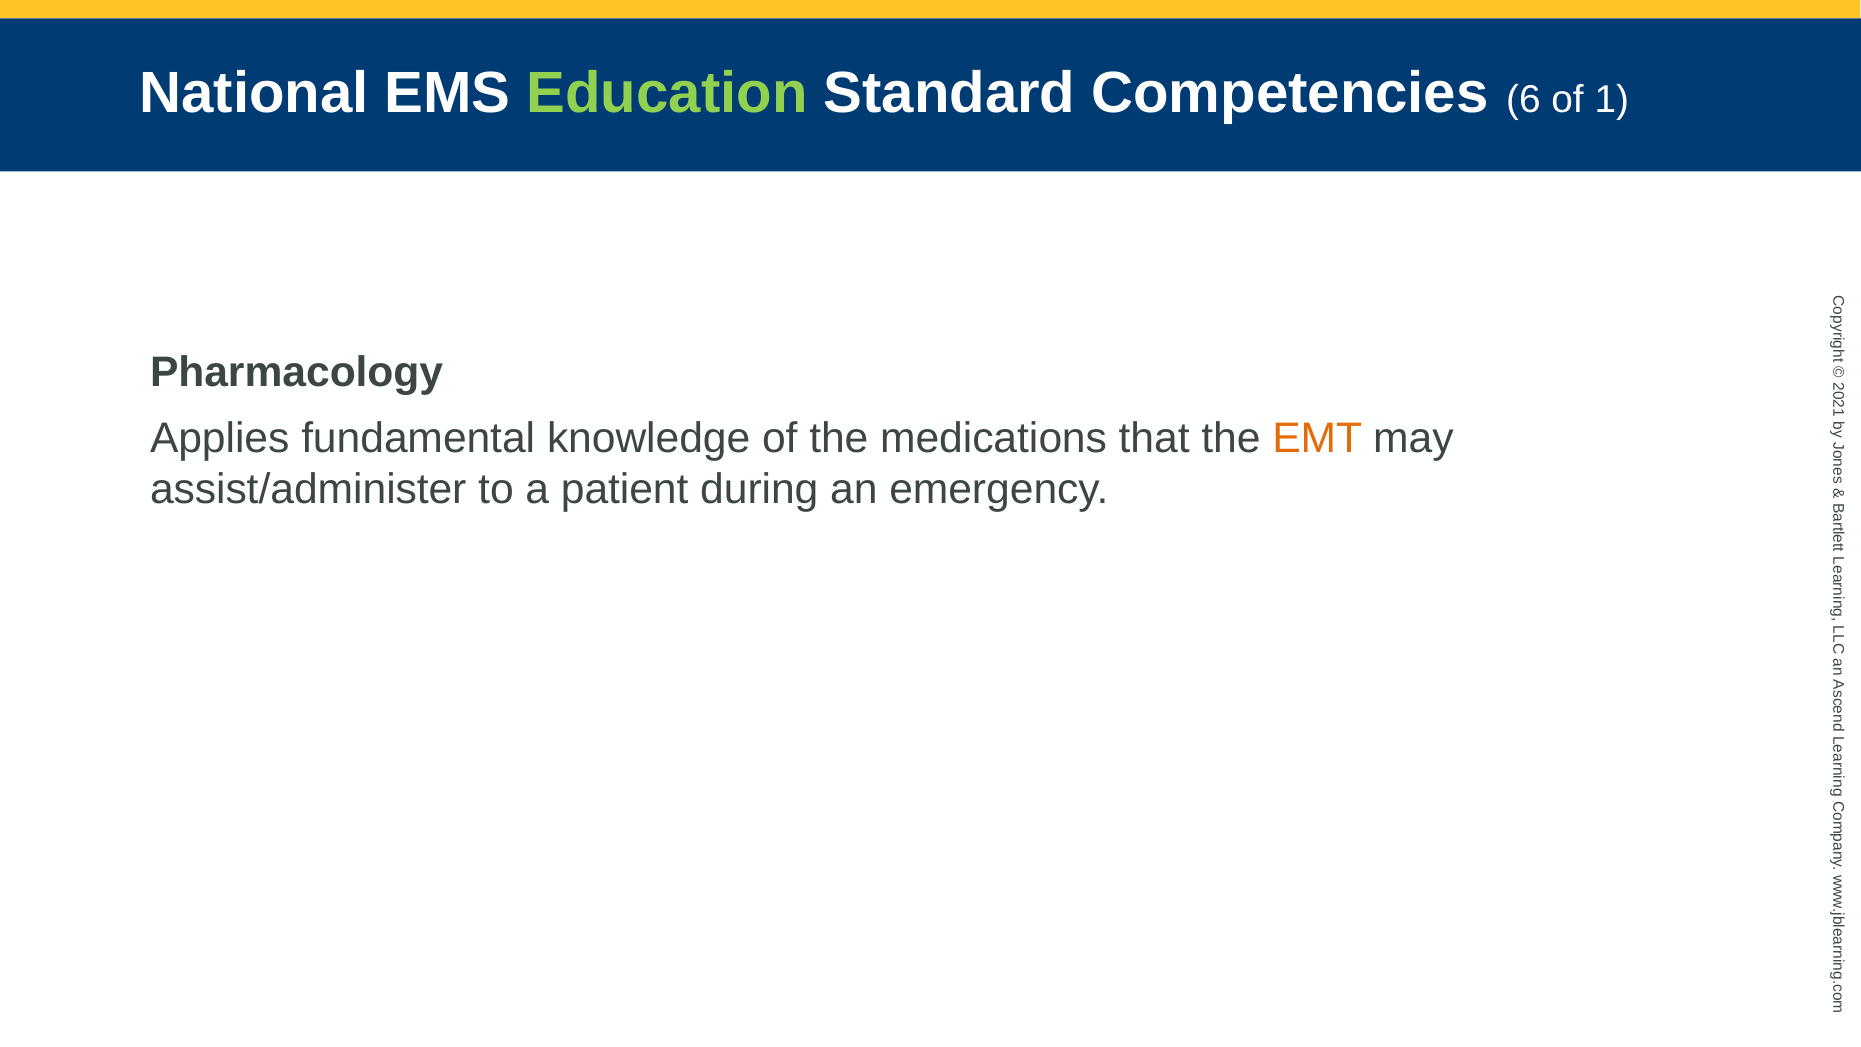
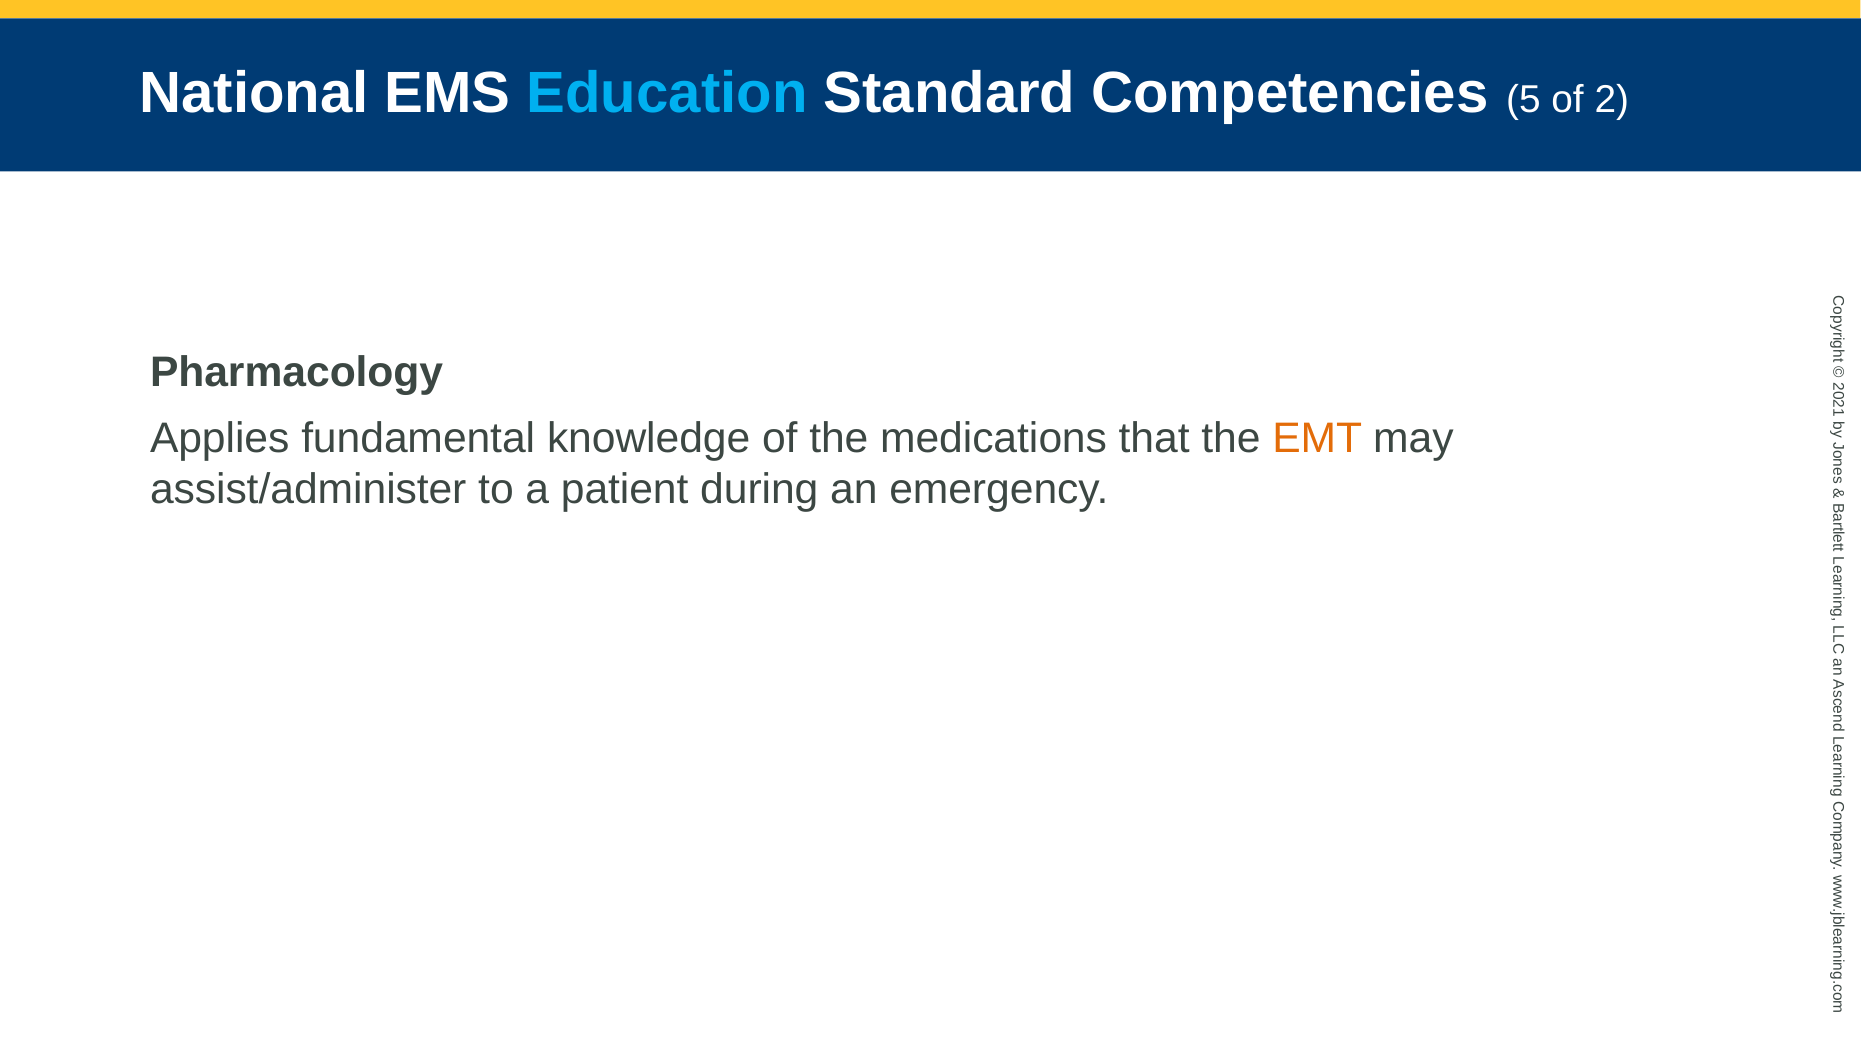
Education colour: light green -> light blue
6: 6 -> 5
of 1: 1 -> 2
